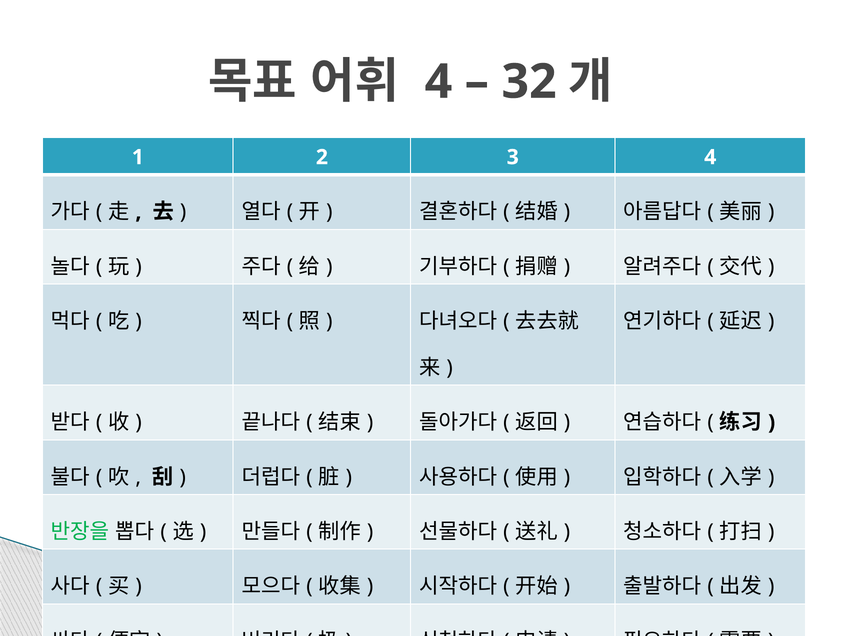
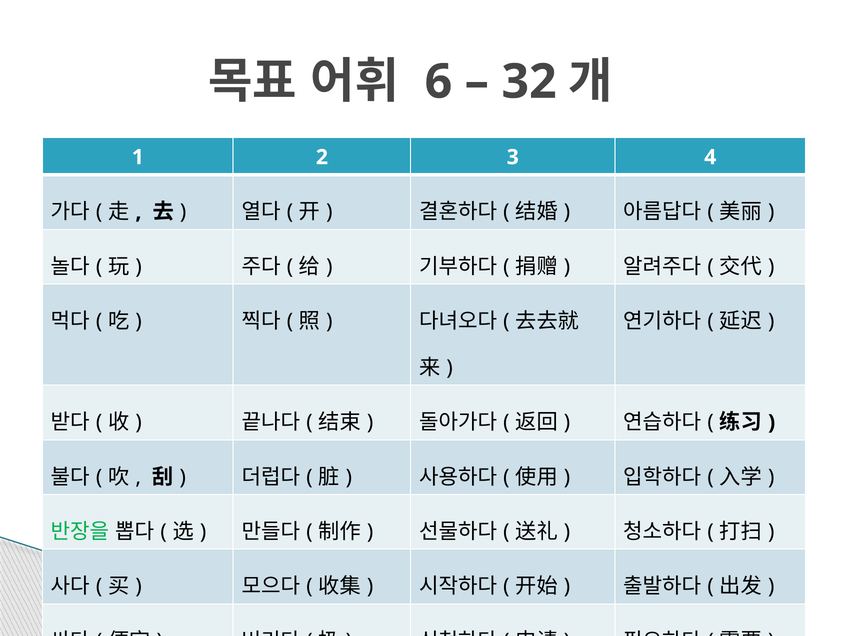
4 at (438, 82): 4 -> 6
